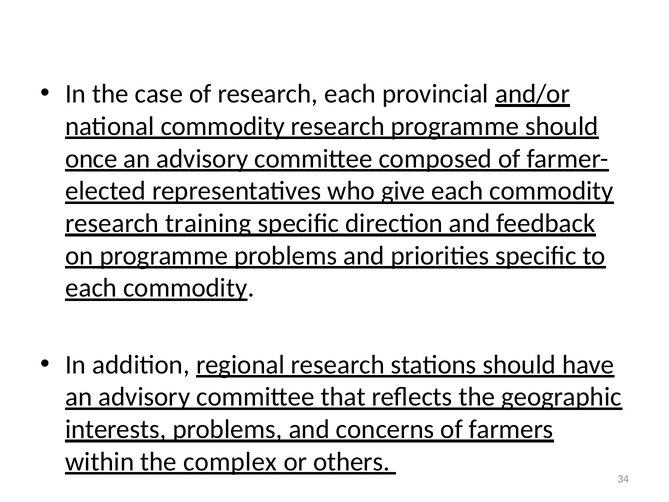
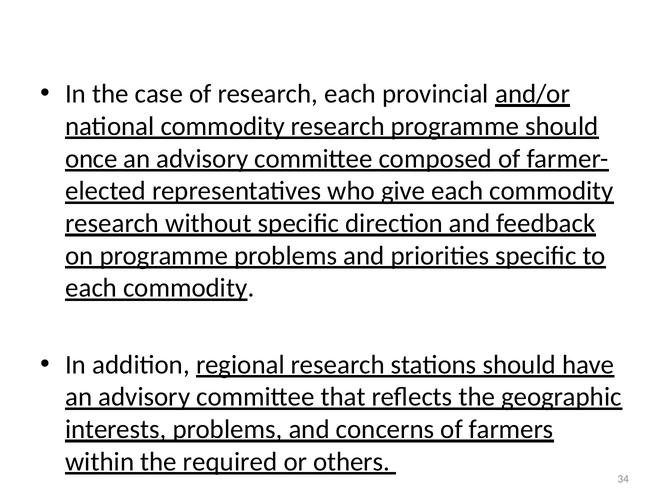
training: training -> without
complex: complex -> required
